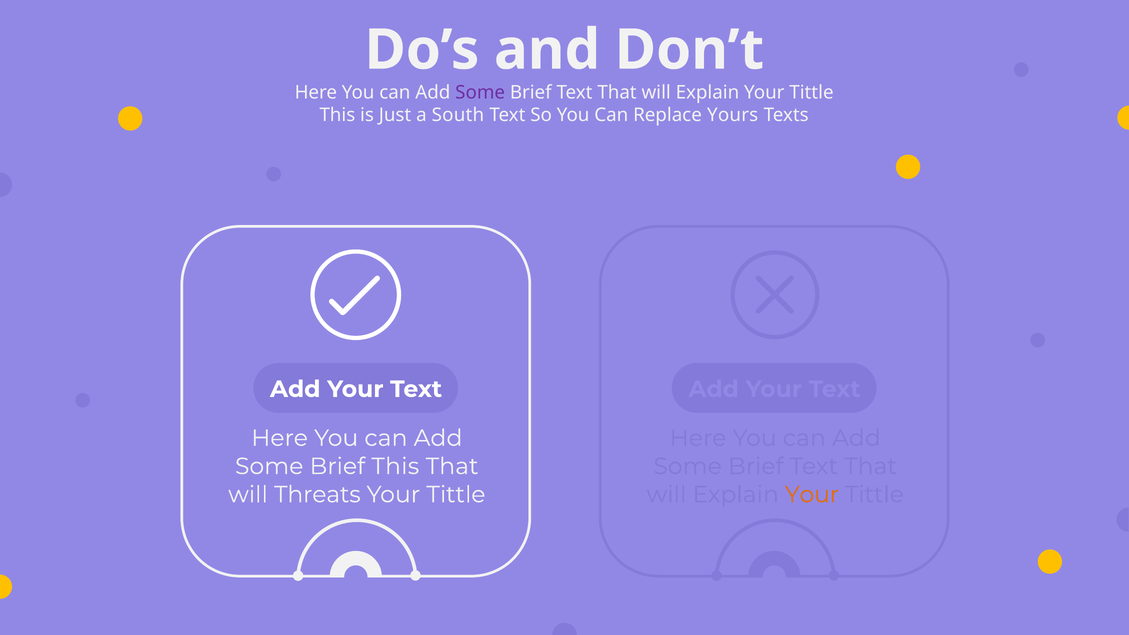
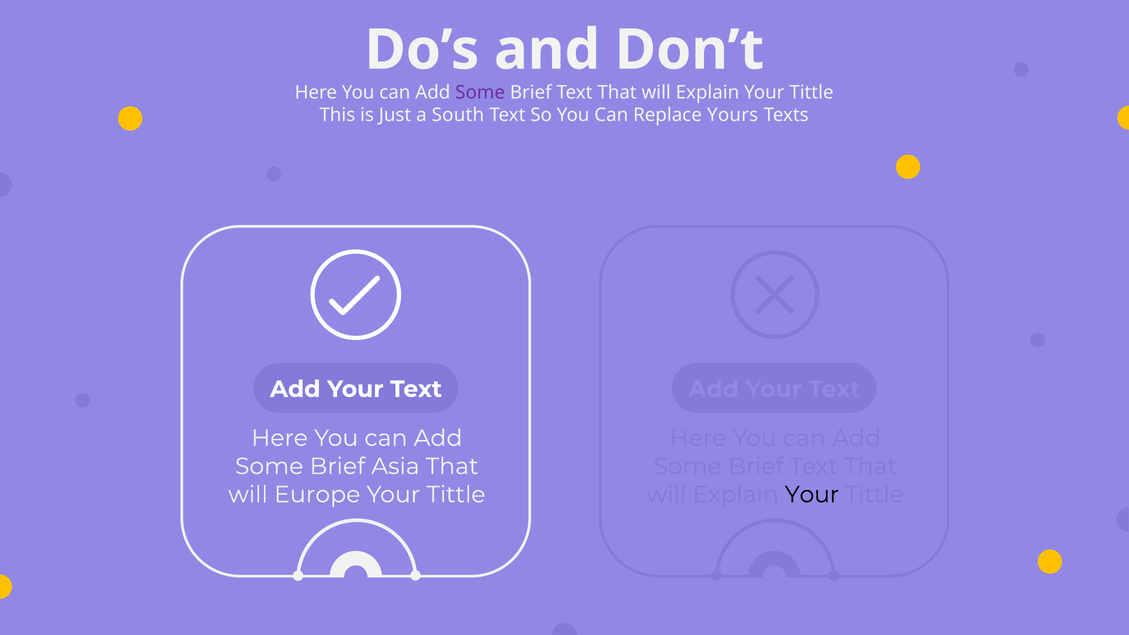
Brief This: This -> Asia
Threats: Threats -> Europe
Your at (812, 495) colour: orange -> black
